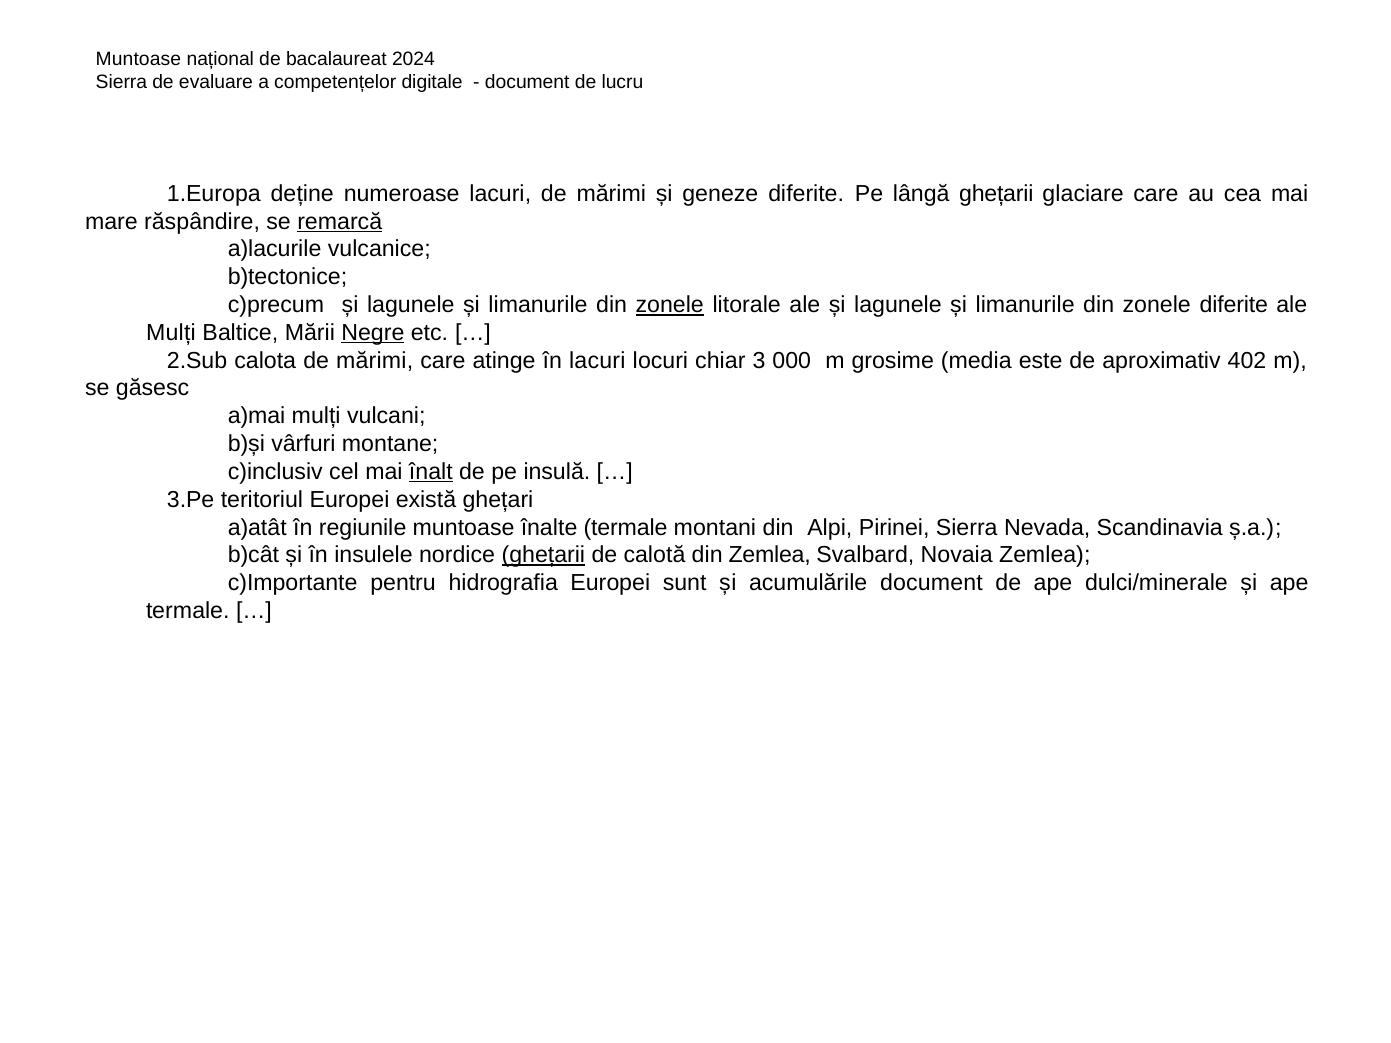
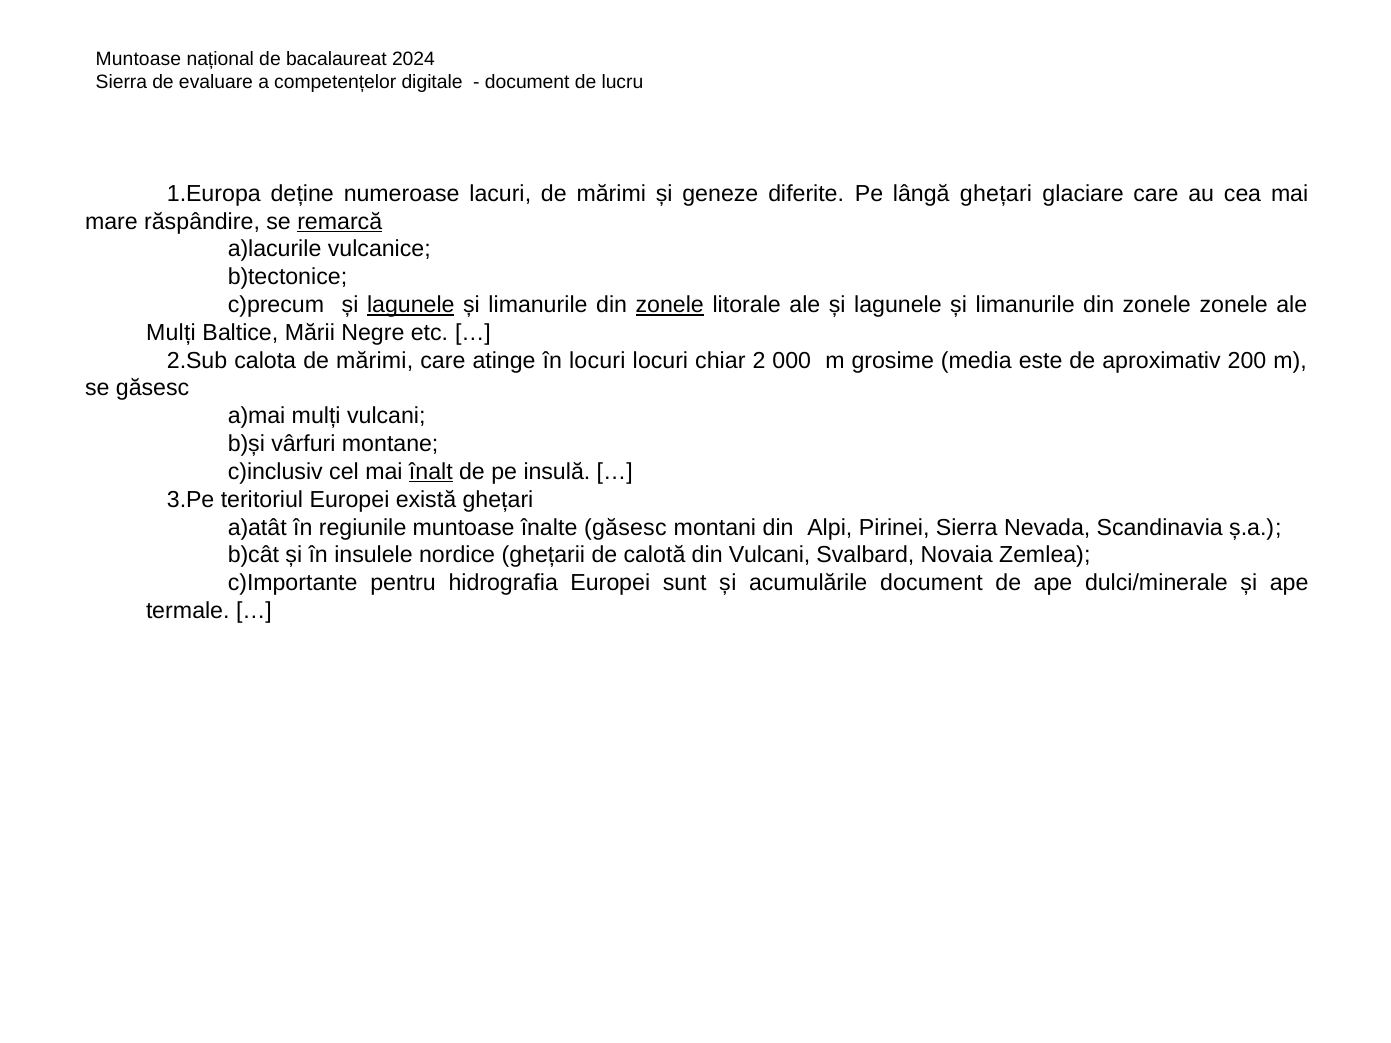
lângă ghețarii: ghețarii -> ghețari
lagunele at (411, 305) underline: none -> present
zonele diferite: diferite -> zonele
Negre underline: present -> none
în lacuri: lacuri -> locuri
3: 3 -> 2
402: 402 -> 200
înalte termale: termale -> găsesc
ghețarii at (543, 555) underline: present -> none
din Zemlea: Zemlea -> Vulcani
